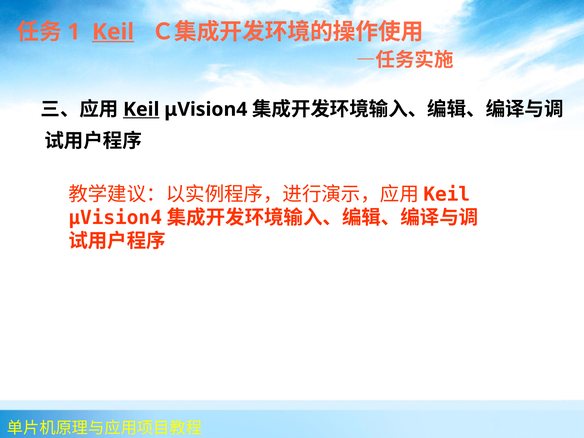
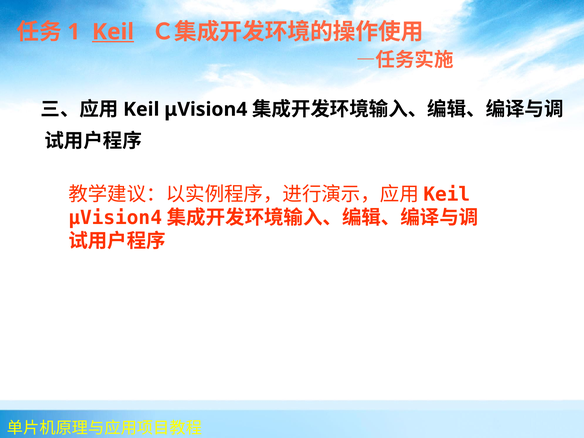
Keil at (141, 109) underline: present -> none
